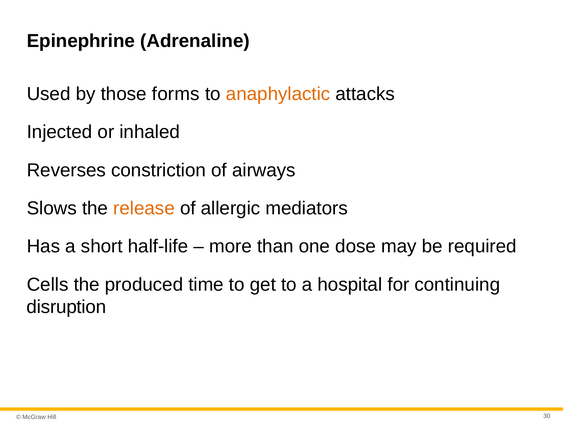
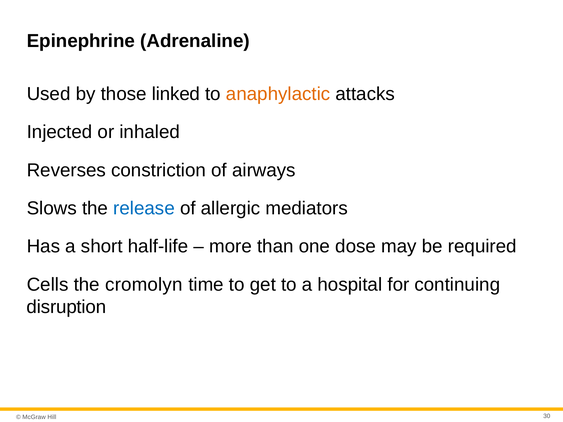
forms: forms -> linked
release colour: orange -> blue
produced: produced -> cromolyn
